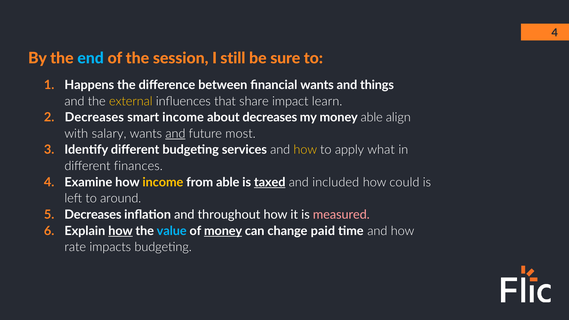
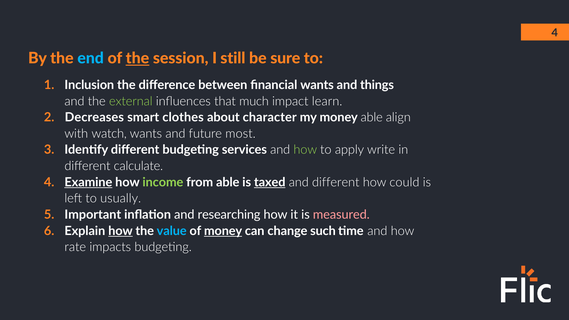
the at (137, 58) underline: none -> present
Happens: Happens -> Inclusion
external colour: yellow -> light green
share: share -> much
smart income: income -> clothes
about decreases: decreases -> character
salary: salary -> watch
and at (175, 134) underline: present -> none
how at (305, 150) colour: yellow -> light green
what: what -> write
finances: finances -> calculate
Examine underline: none -> present
income at (163, 182) colour: yellow -> light green
and included: included -> different
around: around -> usually
Decreases at (93, 215): Decreases -> Important
throughout: throughout -> researching
paid: paid -> such
